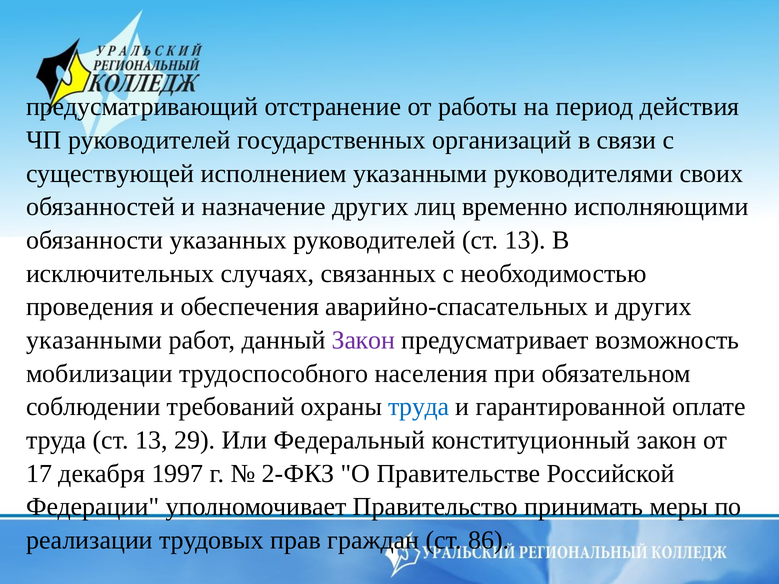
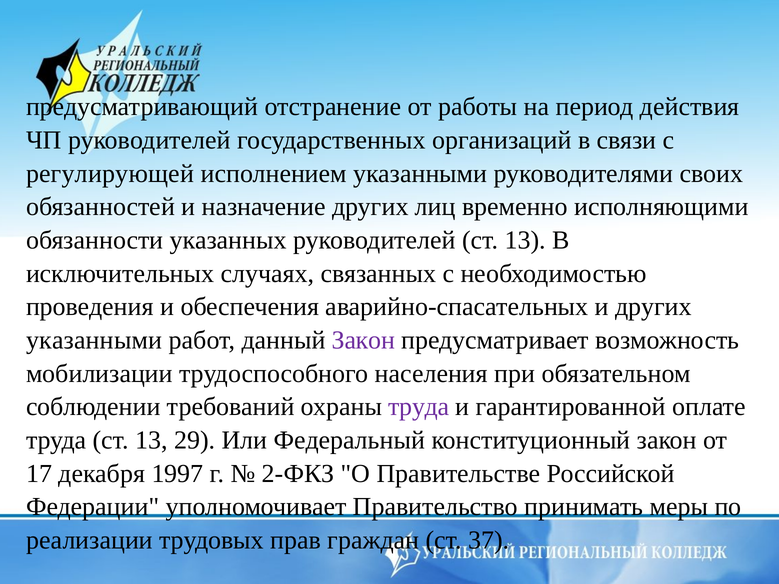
существующей: существующей -> регулирующей
труда at (419, 407) colour: blue -> purple
86: 86 -> 37
